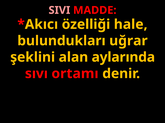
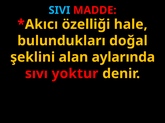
SIVI colour: pink -> light blue
uğrar: uğrar -> doğal
ortamı: ortamı -> yoktur
